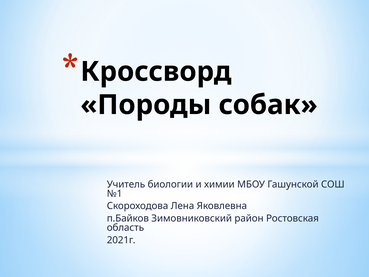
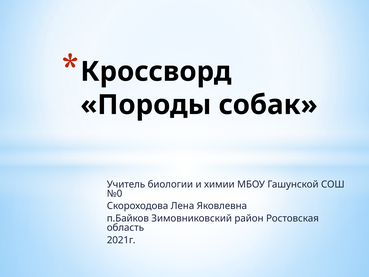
№1: №1 -> №0
